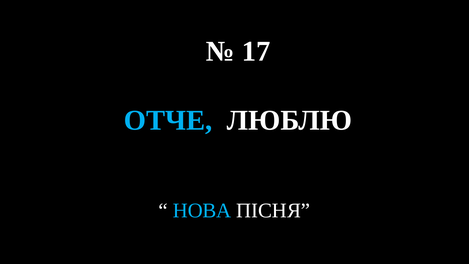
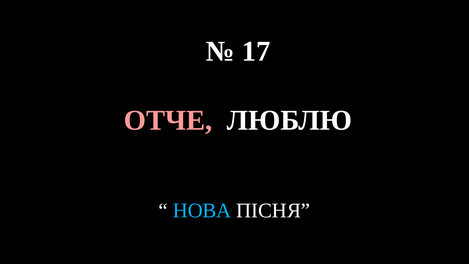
ОТЧЕ colour: light blue -> pink
